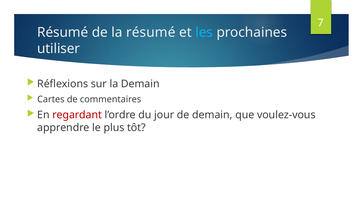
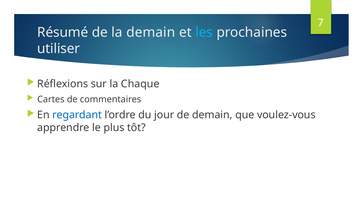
la résumé: résumé -> demain
la Demain: Demain -> Chaque
regardant colour: red -> blue
